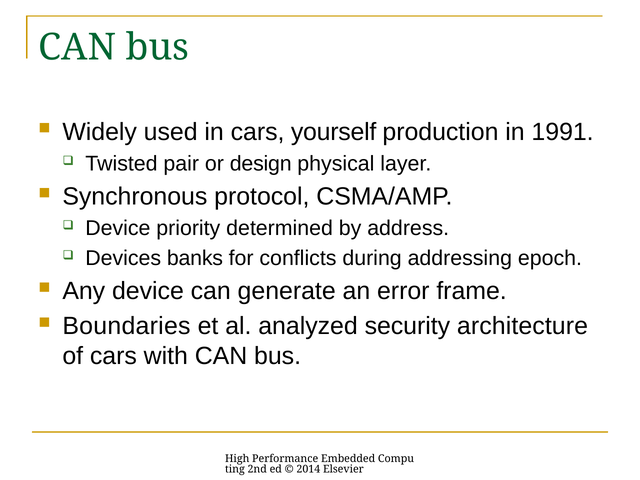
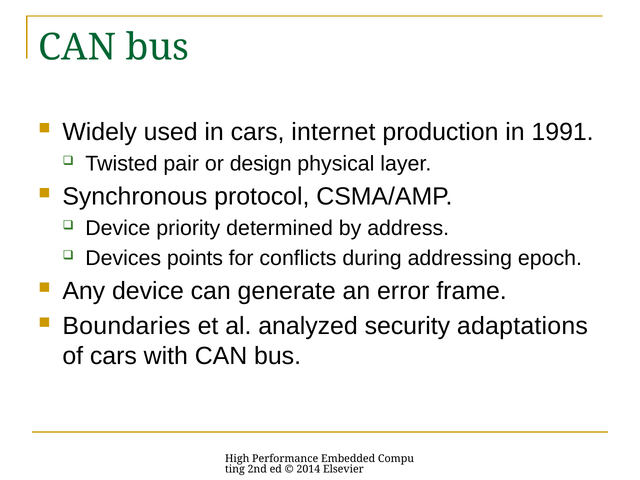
yourself: yourself -> internet
banks: banks -> points
architecture: architecture -> adaptations
